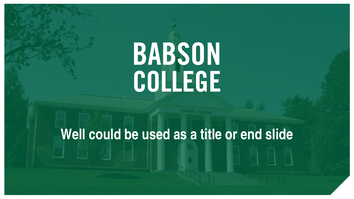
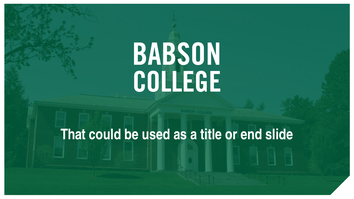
Well: Well -> That
